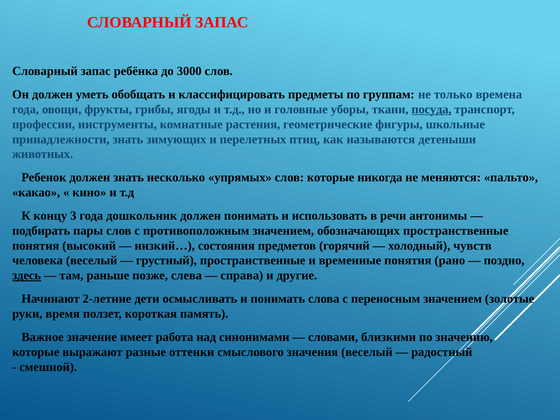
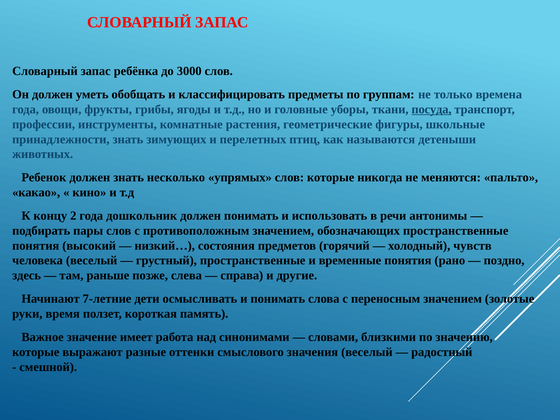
3: 3 -> 2
здесь underline: present -> none
2-летние: 2-летние -> 7-летние
